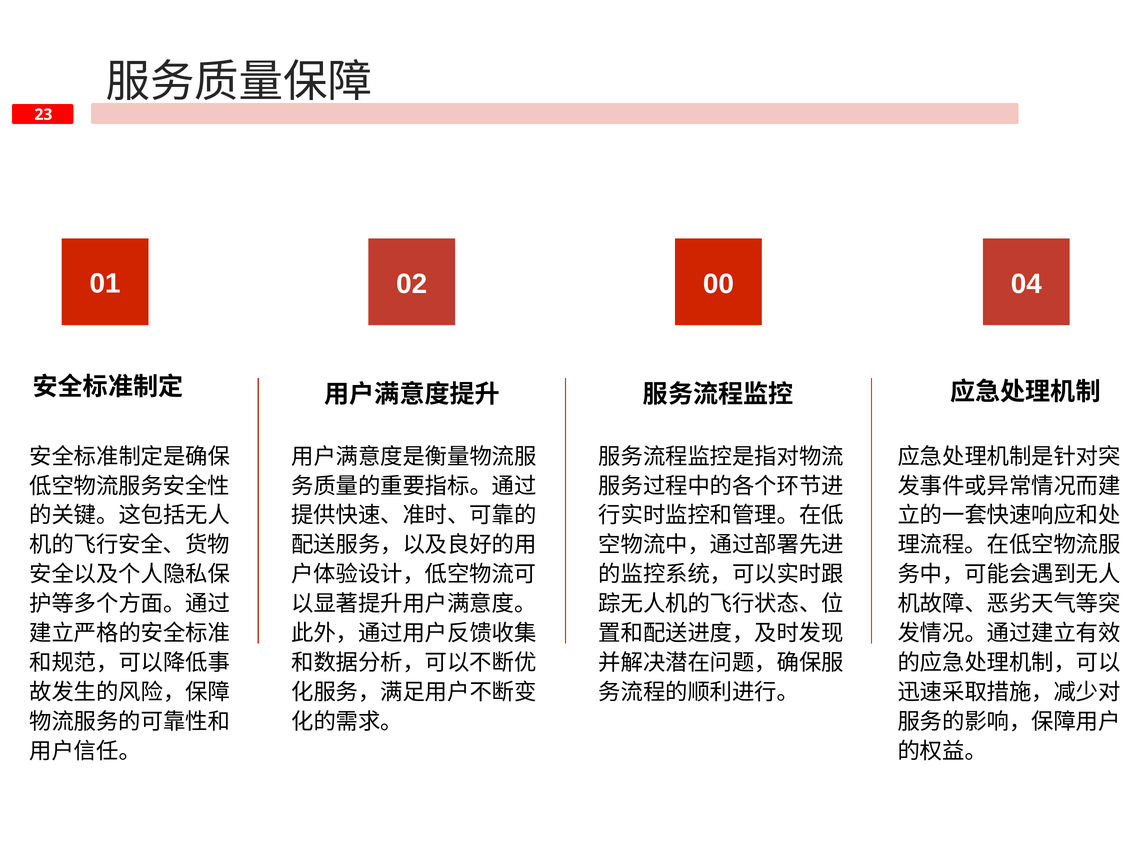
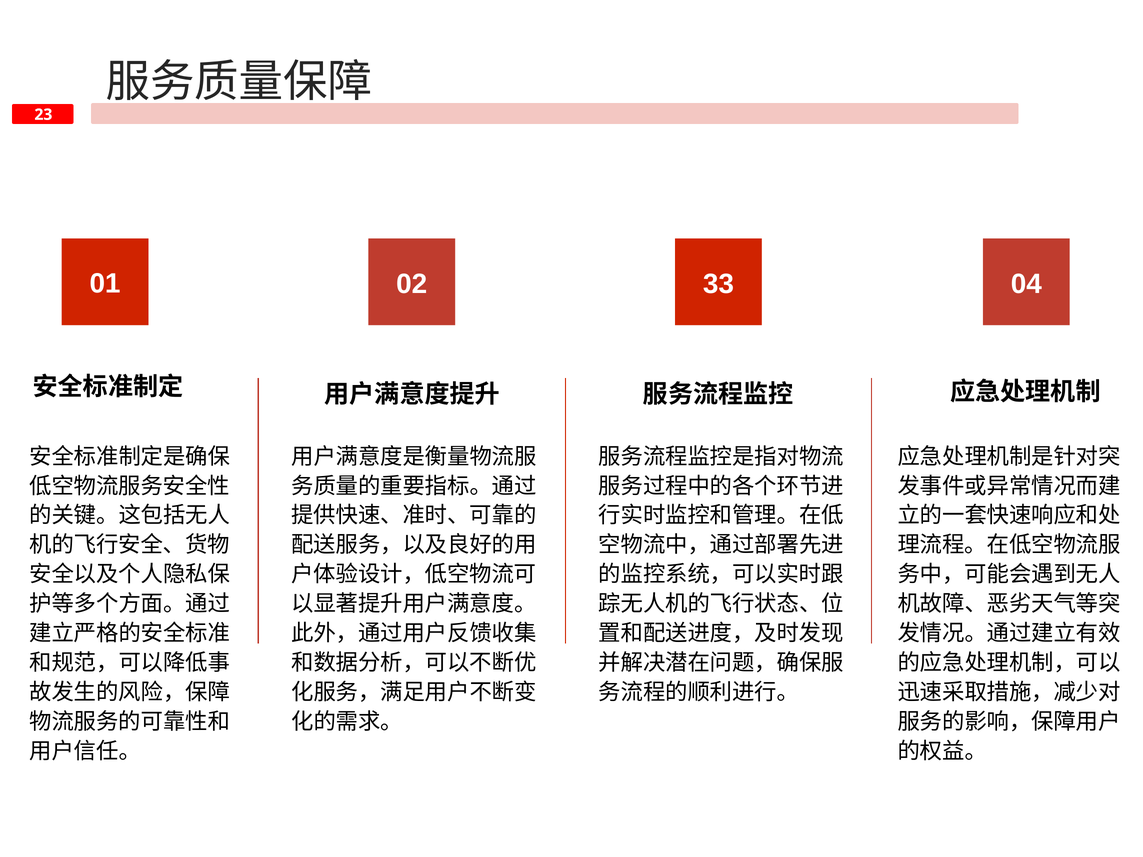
00: 00 -> 33
